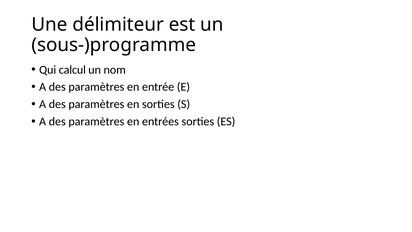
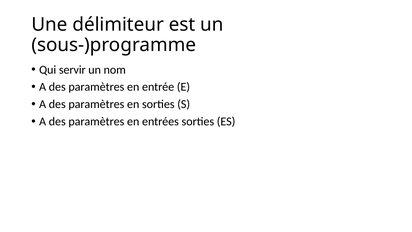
calcul: calcul -> servir
